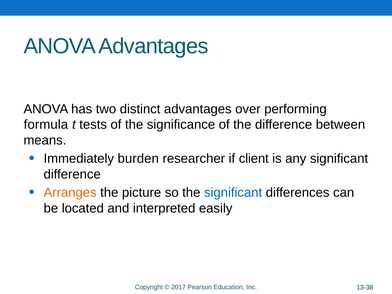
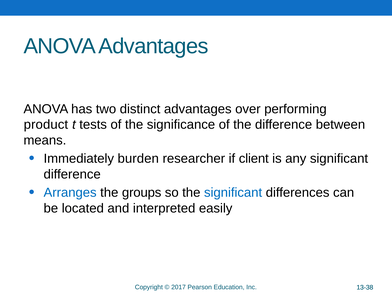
formula: formula -> product
Arranges colour: orange -> blue
picture: picture -> groups
